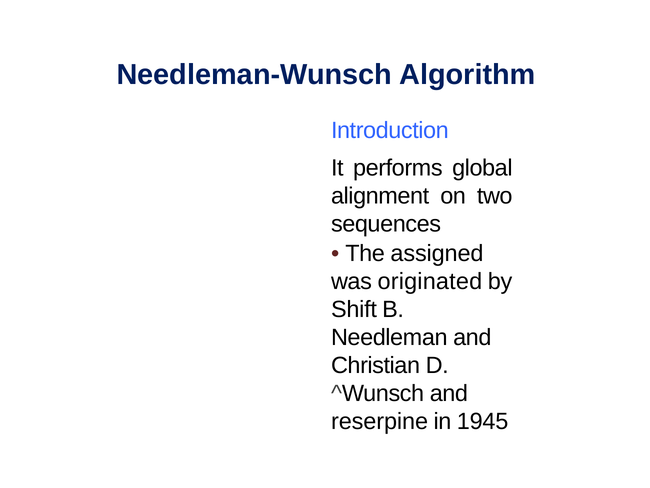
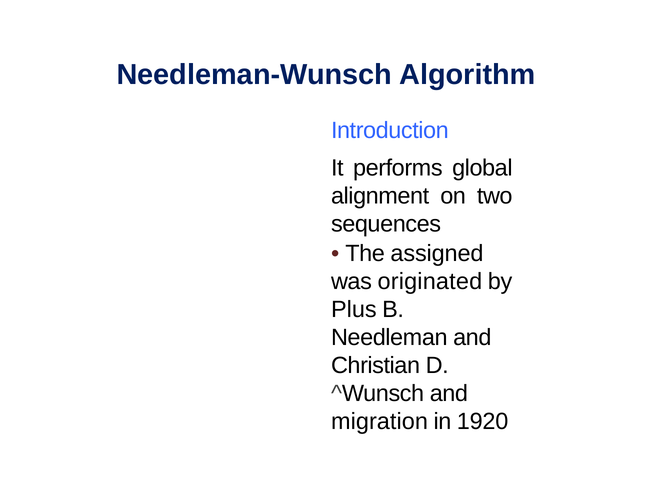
Shift: Shift -> Plus
reserpine: reserpine -> migration
1945: 1945 -> 1920
